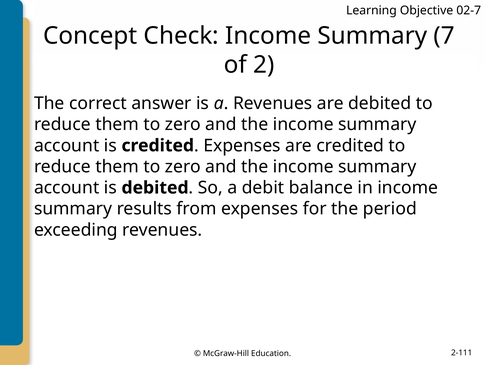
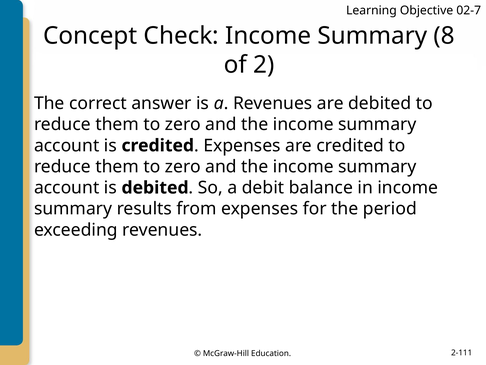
7: 7 -> 8
